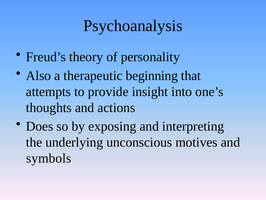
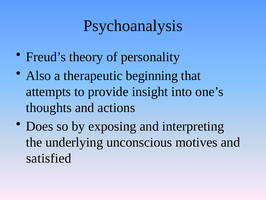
symbols: symbols -> satisfied
